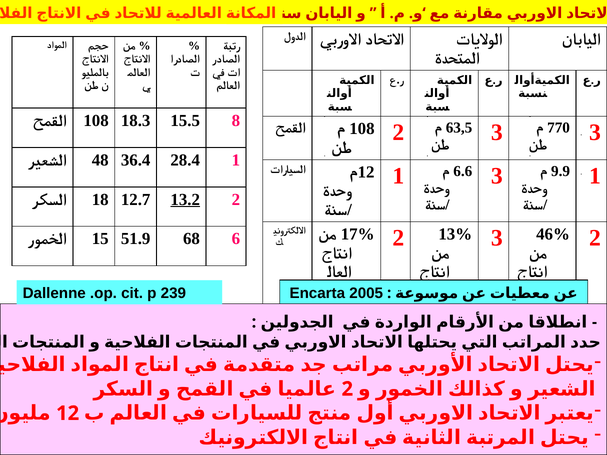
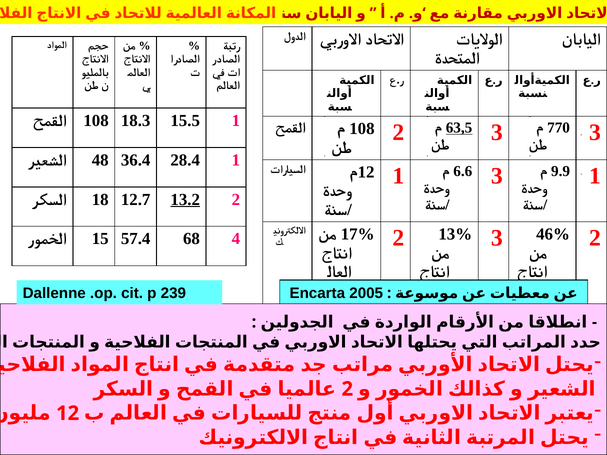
15.5 8: 8 -> 1
63,5 underline: none -> present
51.9: 51.9 -> 57.4
6: 6 -> 4
